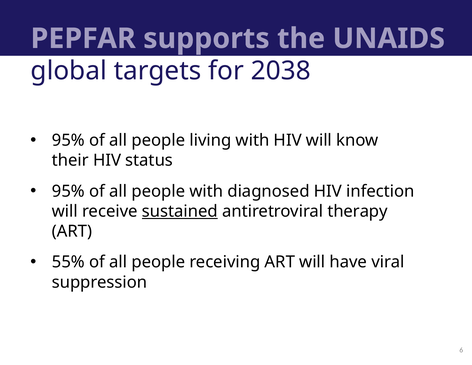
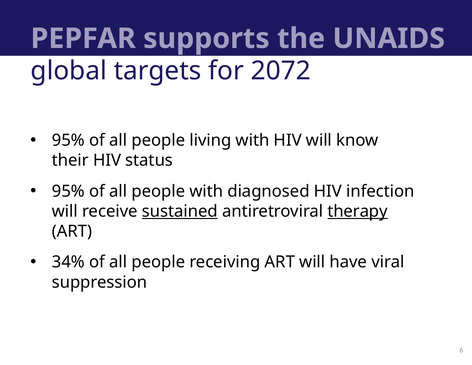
2038: 2038 -> 2072
therapy underline: none -> present
55%: 55% -> 34%
